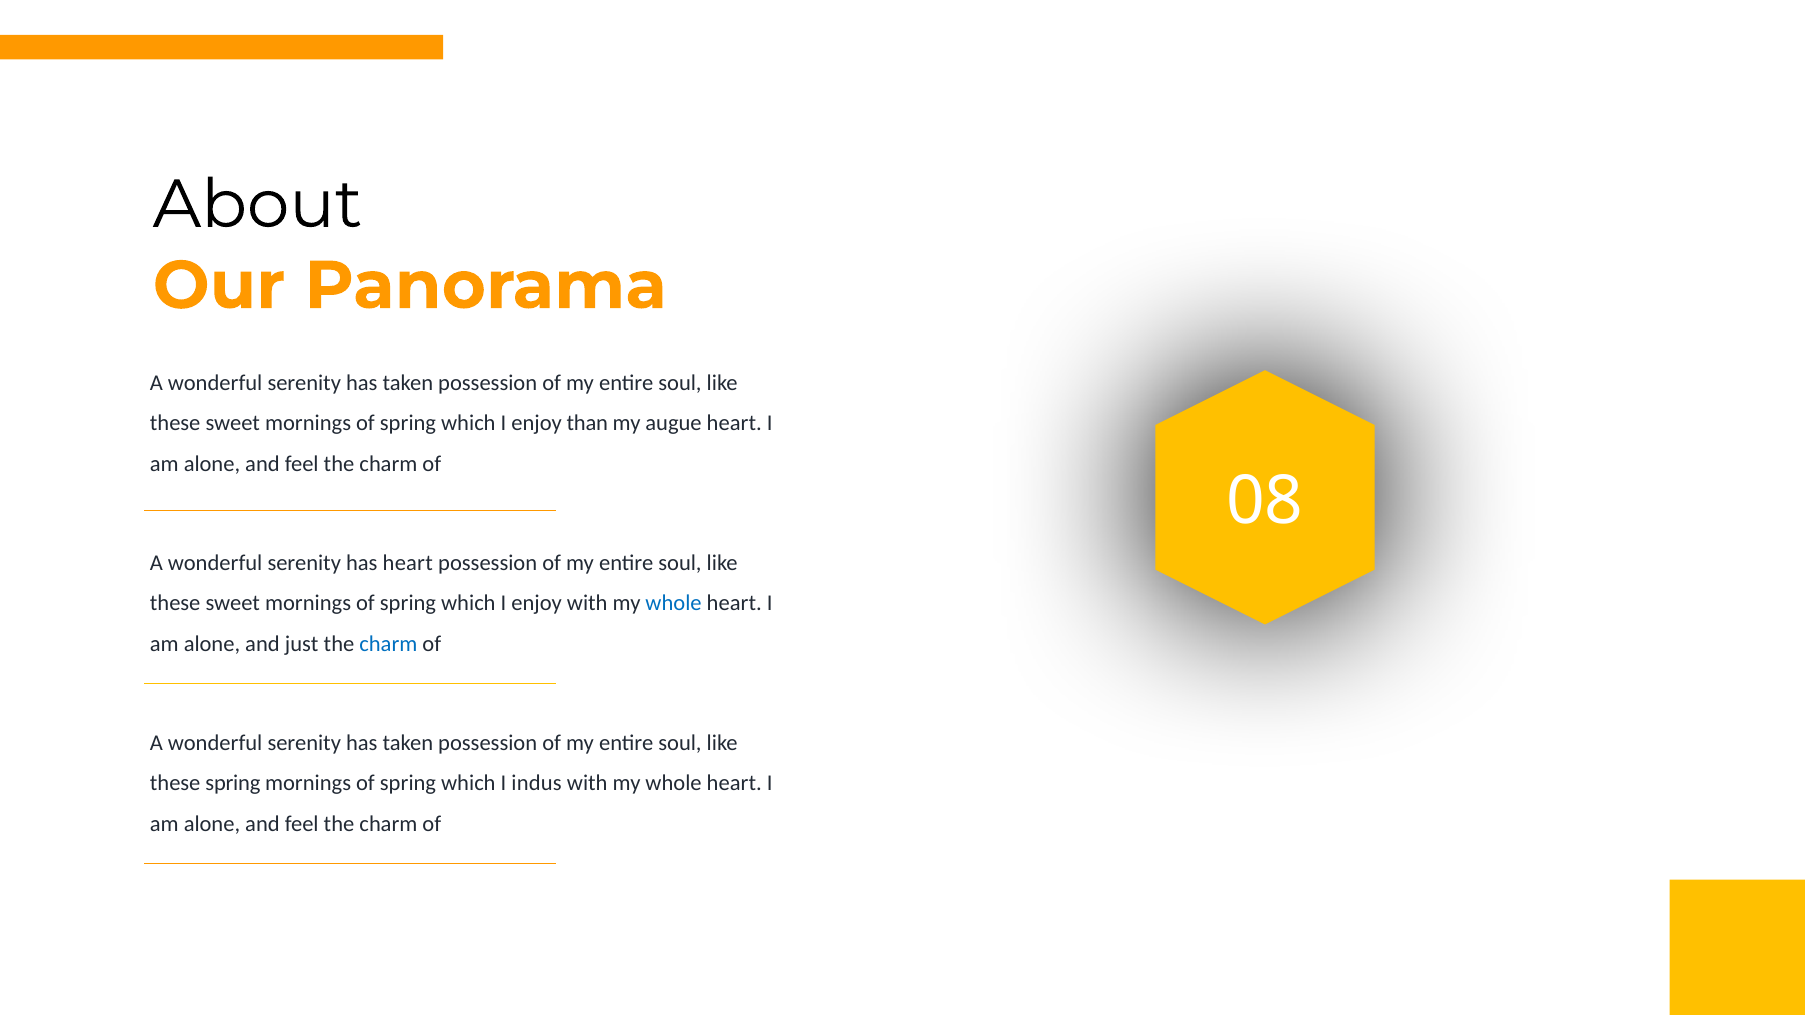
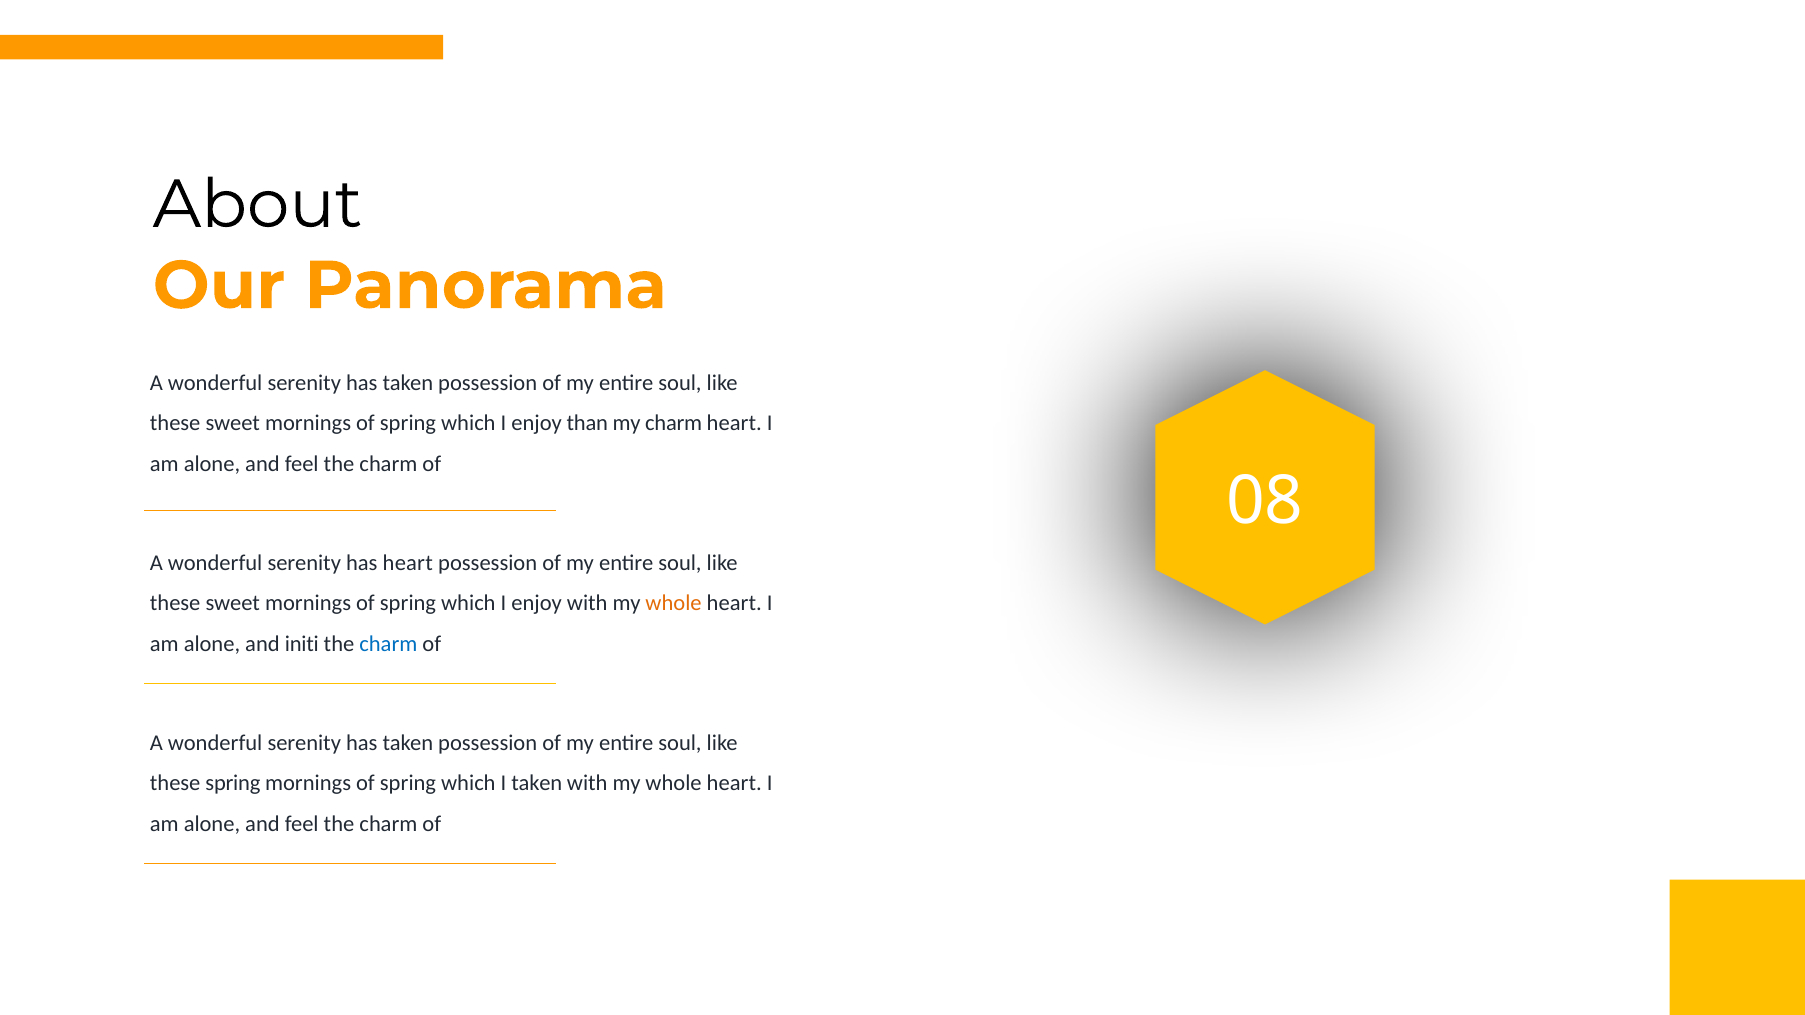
my augue: augue -> charm
whole at (674, 604) colour: blue -> orange
just: just -> initi
I indus: indus -> taken
